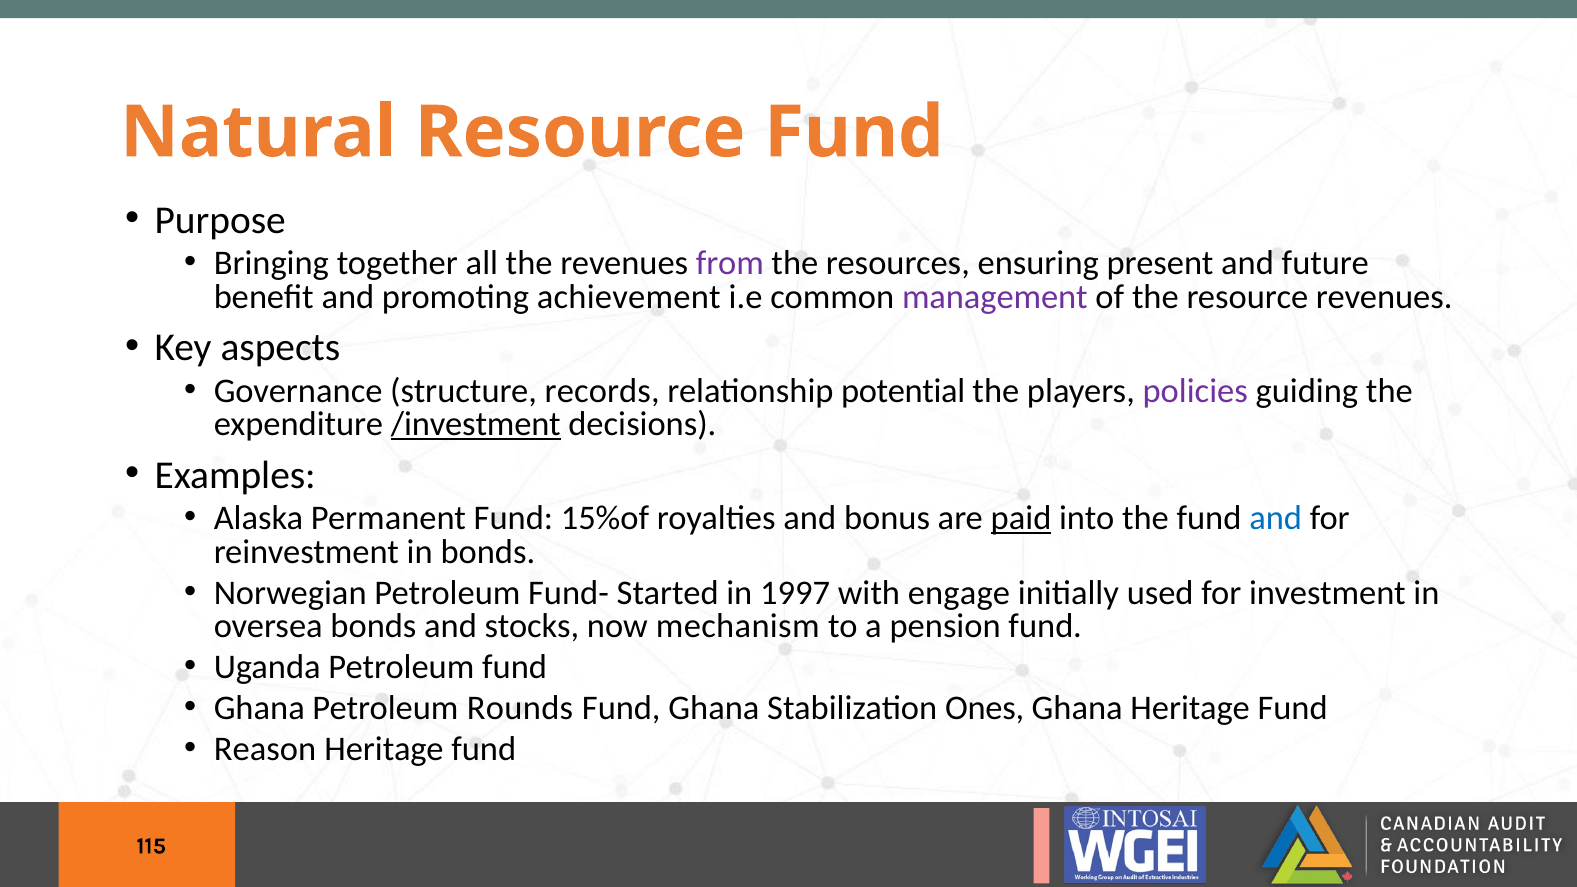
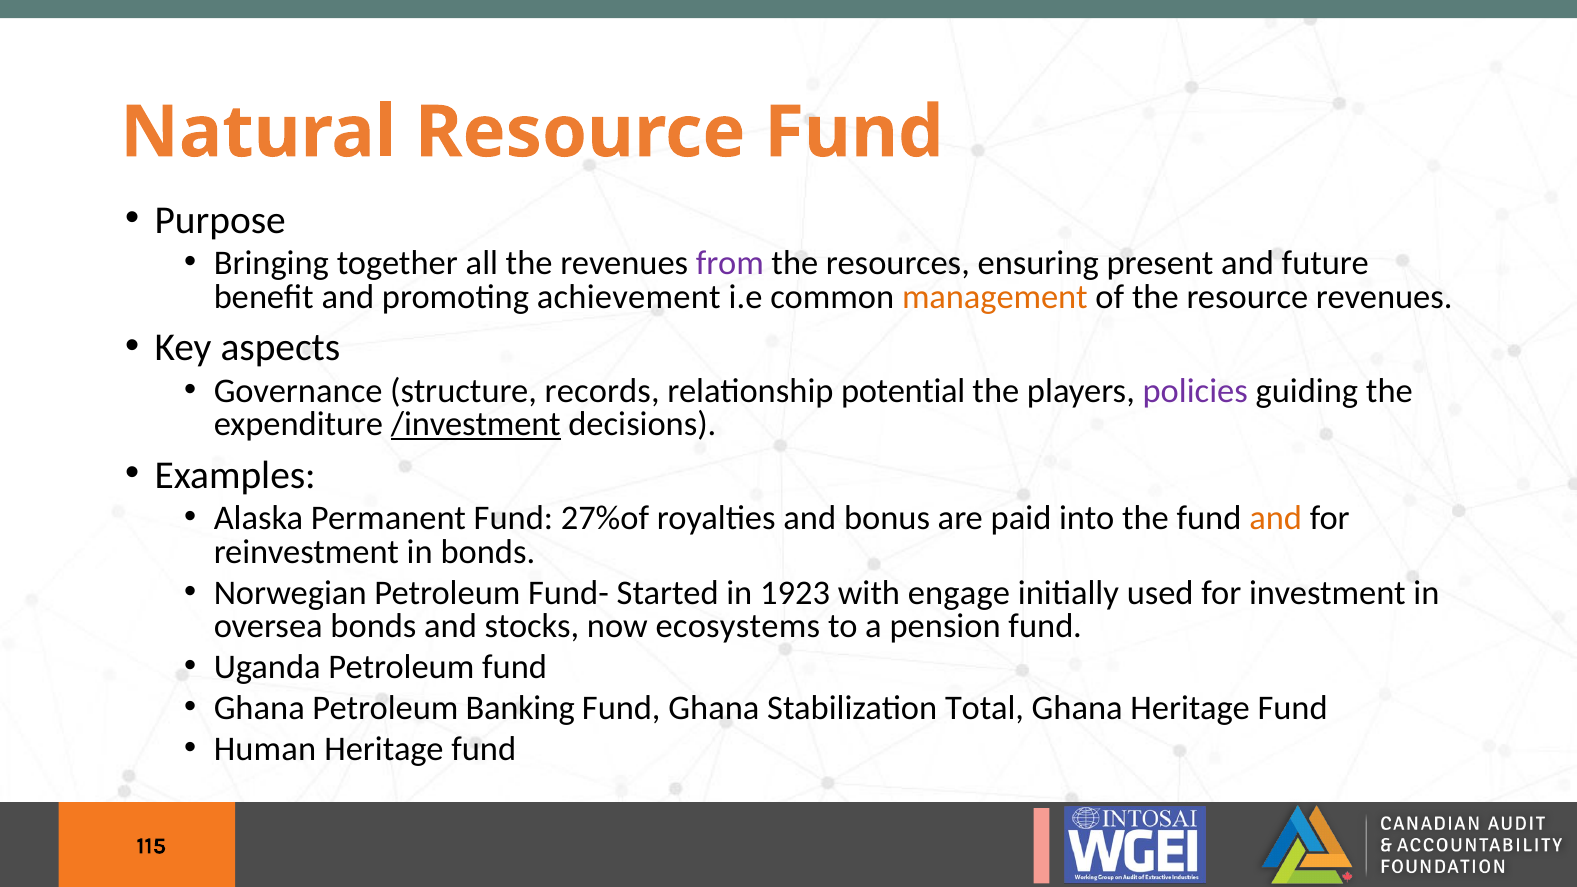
management colour: purple -> orange
15%of: 15%of -> 27%of
paid underline: present -> none
and at (1276, 519) colour: blue -> orange
1997: 1997 -> 1923
mechanism: mechanism -> ecosystems
Rounds: Rounds -> Banking
Ones: Ones -> Total
Reason: Reason -> Human
